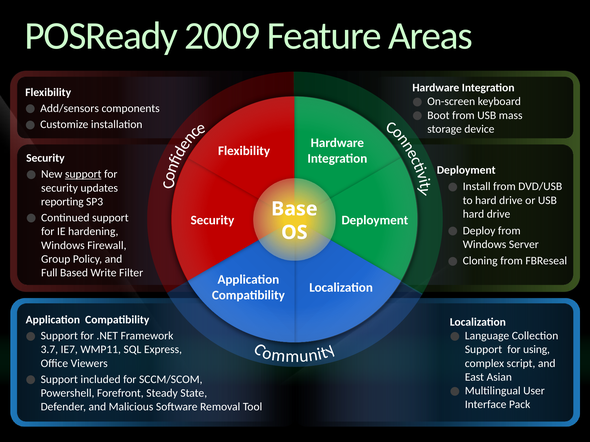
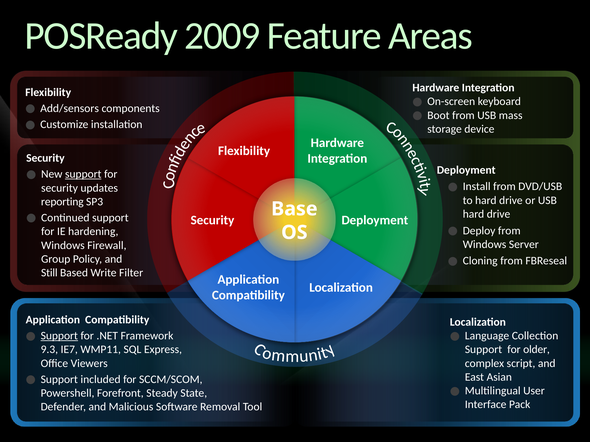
Full: Full -> Still
Support at (59, 336) underline: none -> present
3.7: 3.7 -> 9.3
using: using -> older
